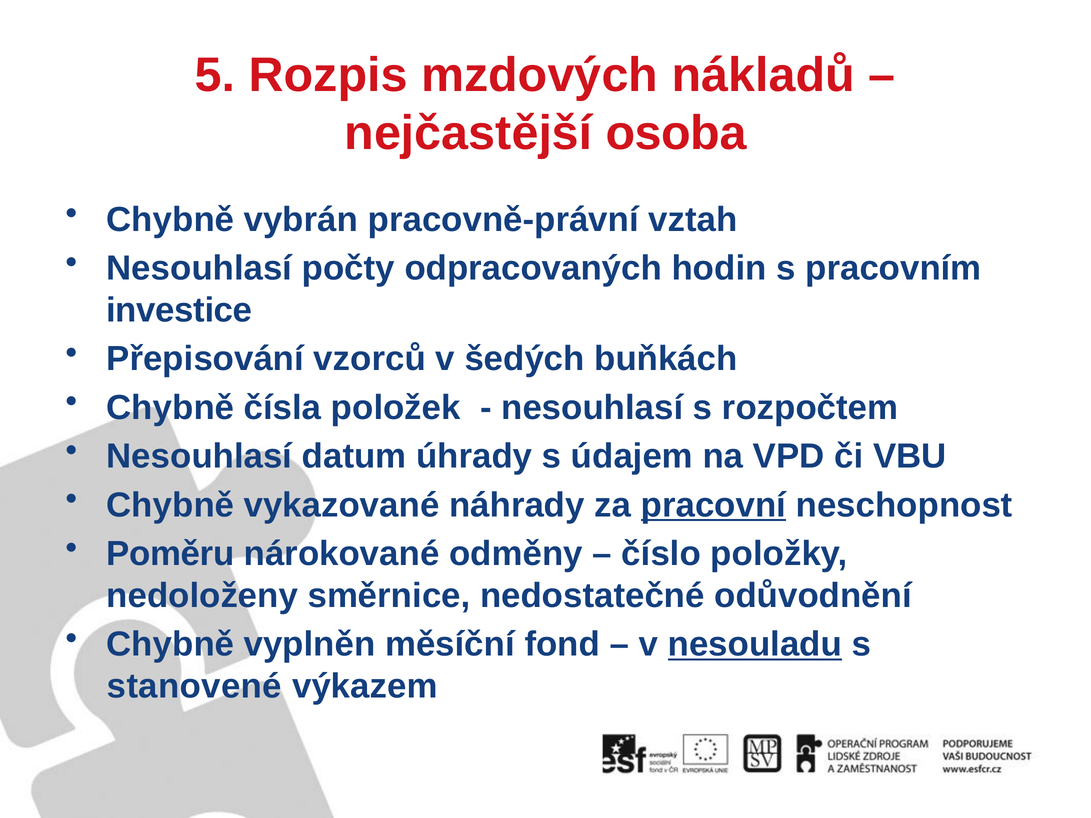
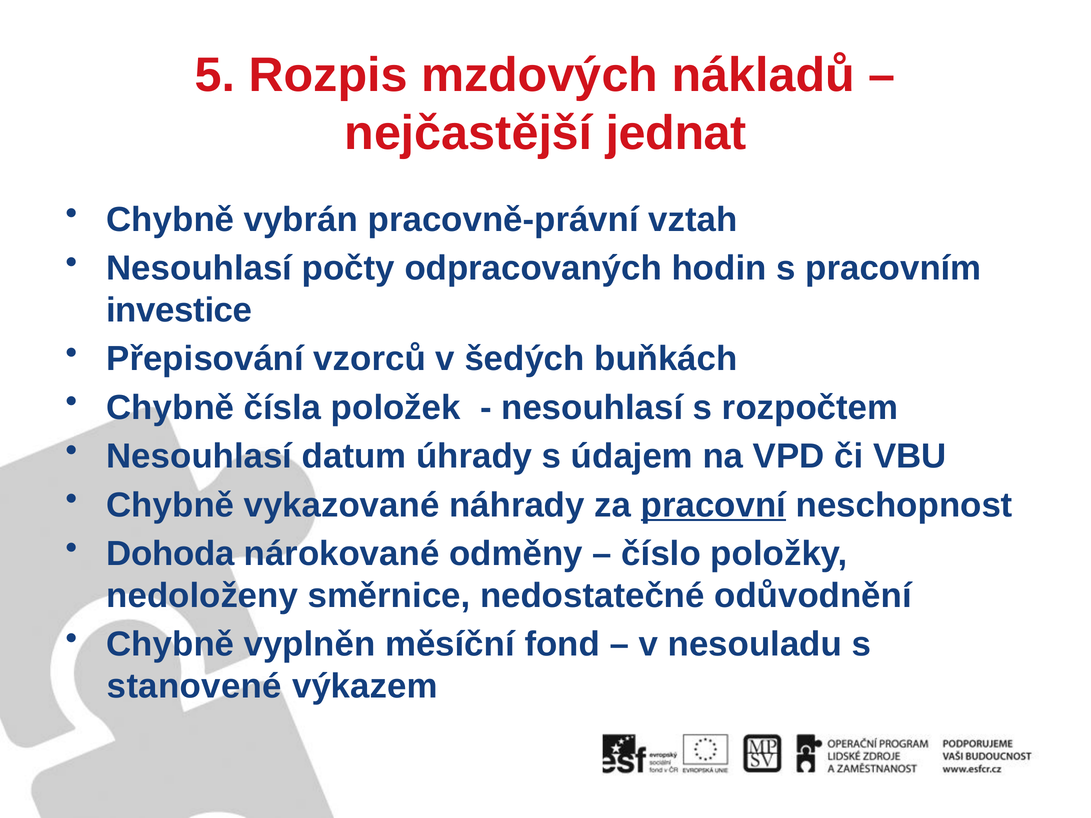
osoba: osoba -> jednat
Poměru: Poměru -> Dohoda
nesouladu underline: present -> none
